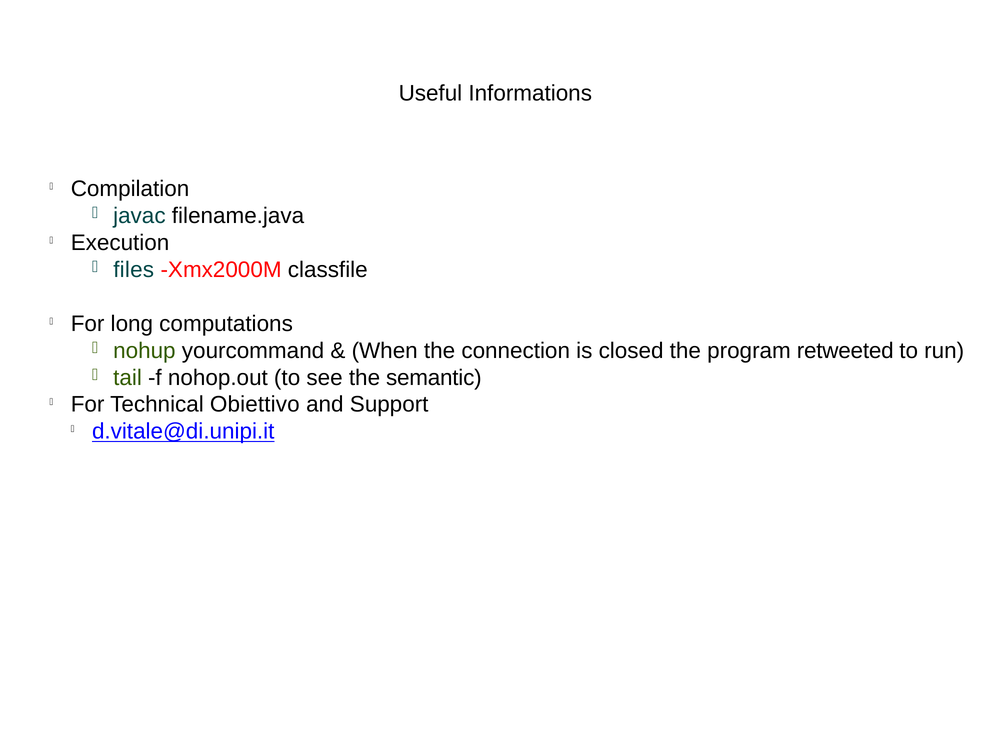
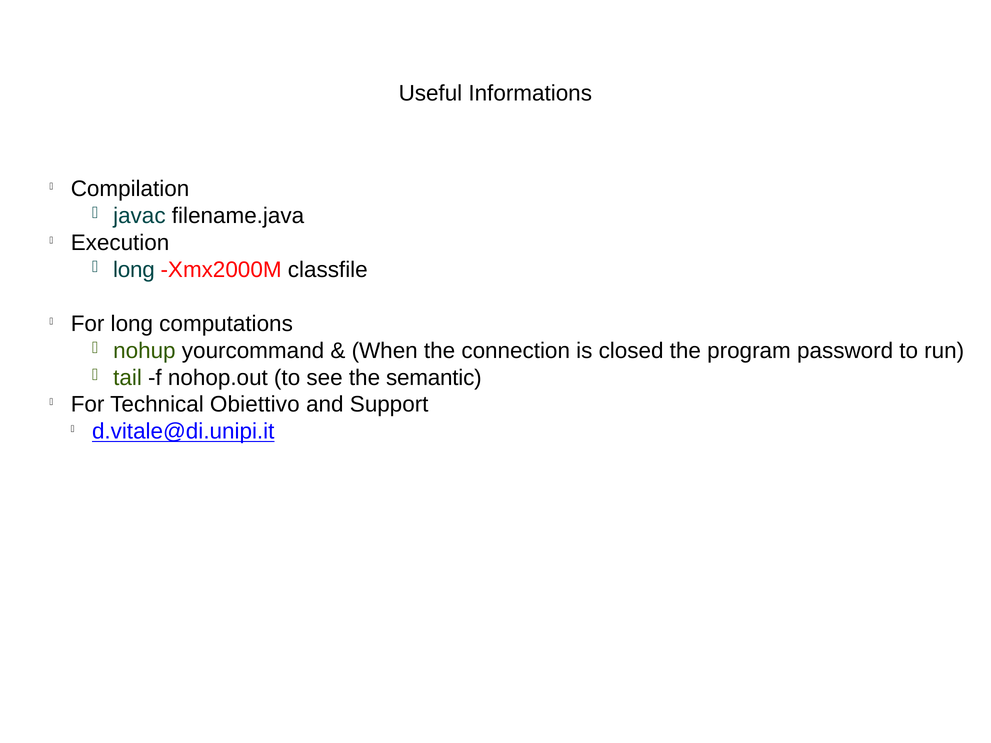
files at (134, 270): files -> long
retweeted: retweeted -> password
